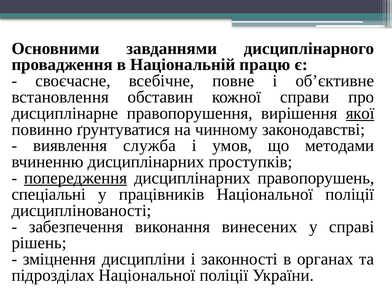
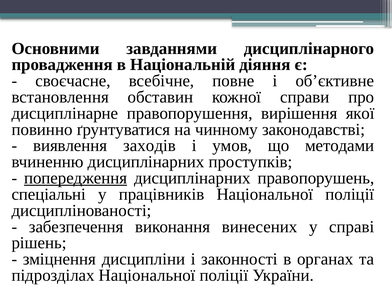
працю: працю -> діяння
якої underline: present -> none
служба: служба -> заходів
